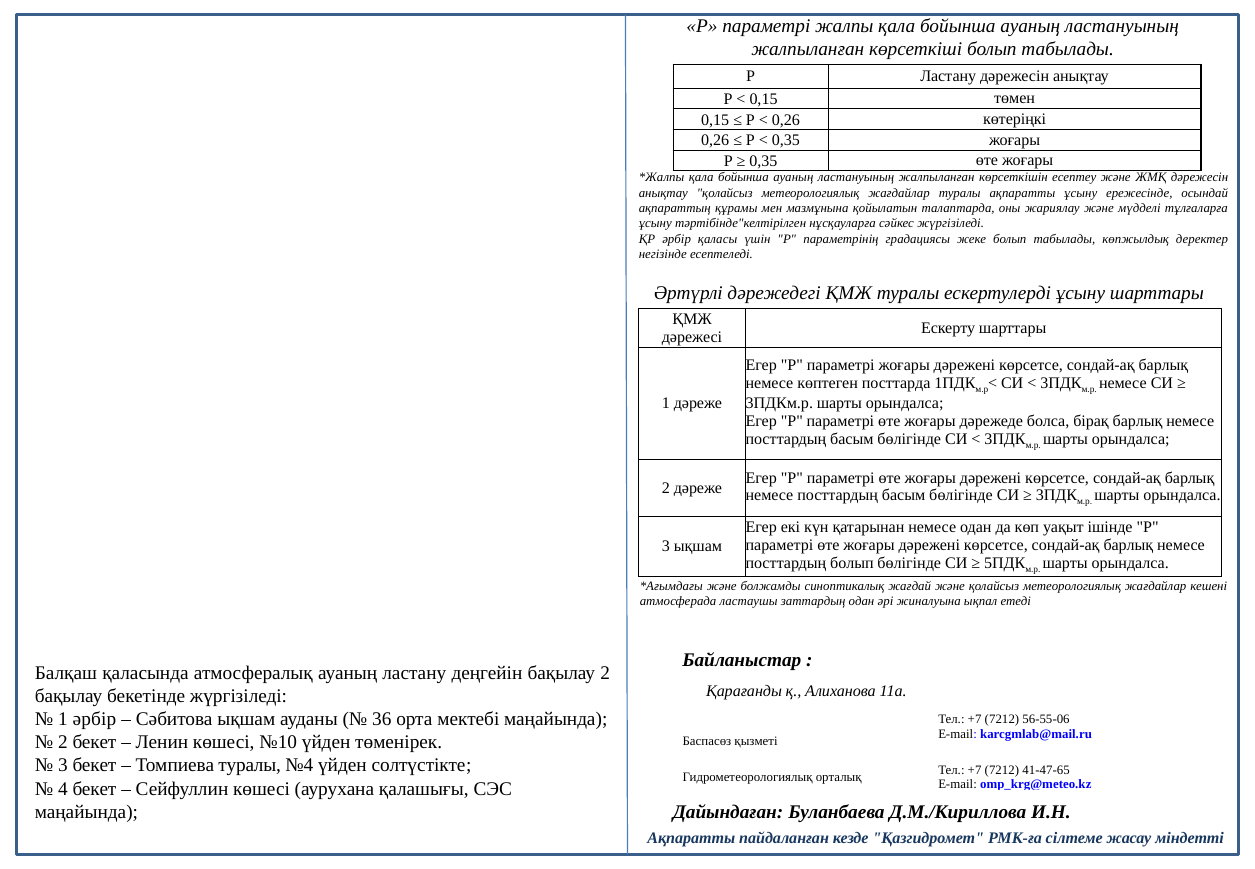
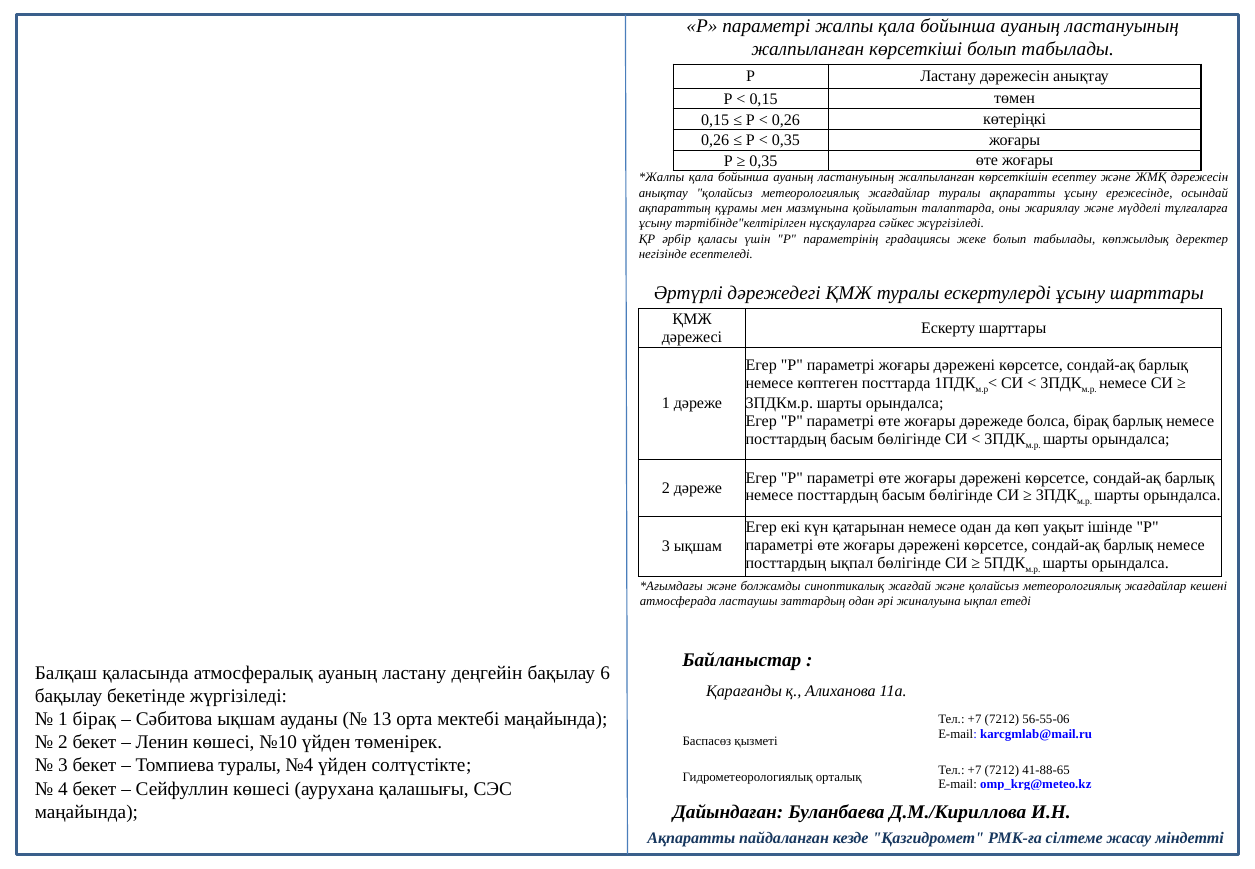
посттардың болып: болып -> ықпал
бақылау 2: 2 -> 6
1 әрбір: әрбір -> бірақ
36: 36 -> 13
41-47-65: 41-47-65 -> 41-88-65
